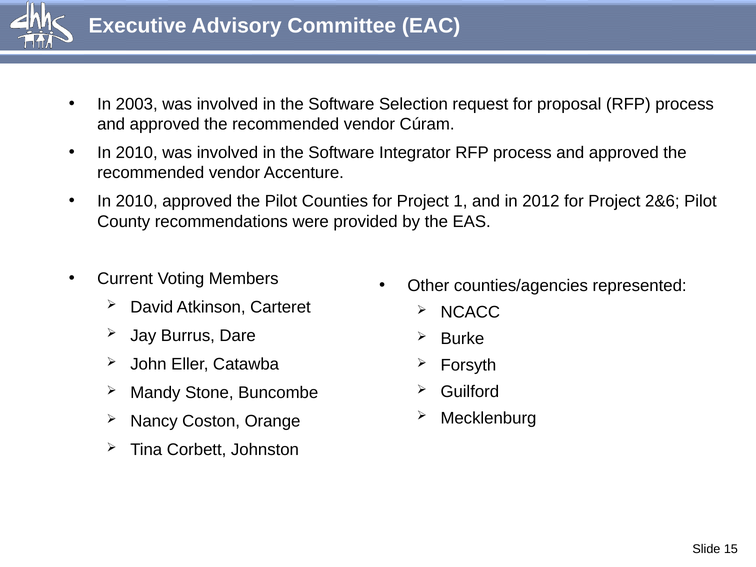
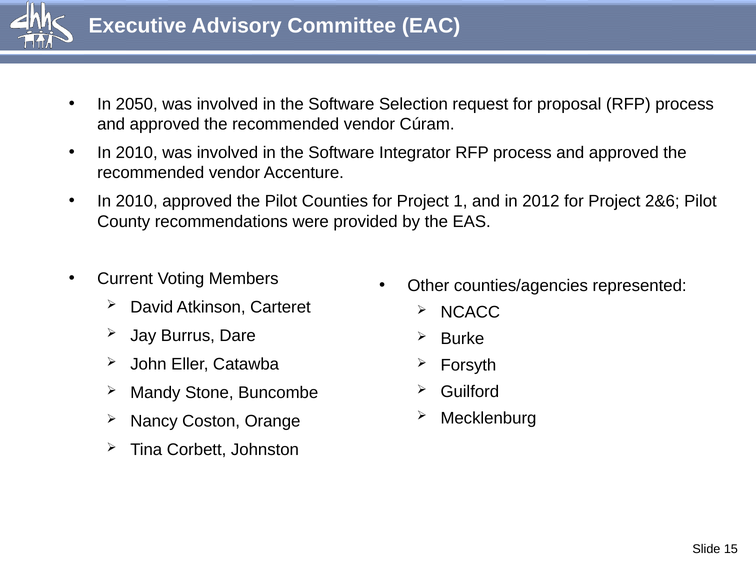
2003: 2003 -> 2050
